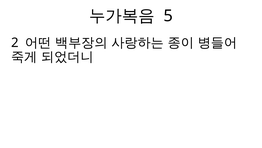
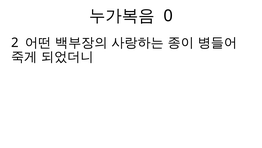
5: 5 -> 0
